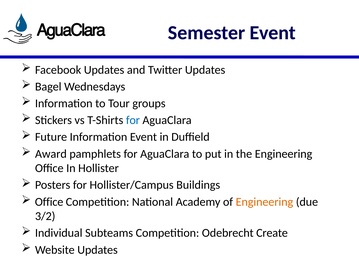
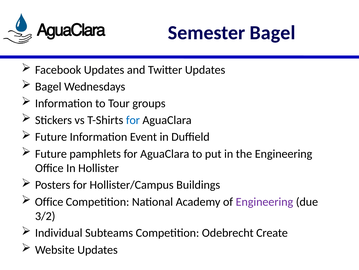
Semester Event: Event -> Bagel
Award at (51, 153): Award -> Future
Engineering at (264, 201) colour: orange -> purple
